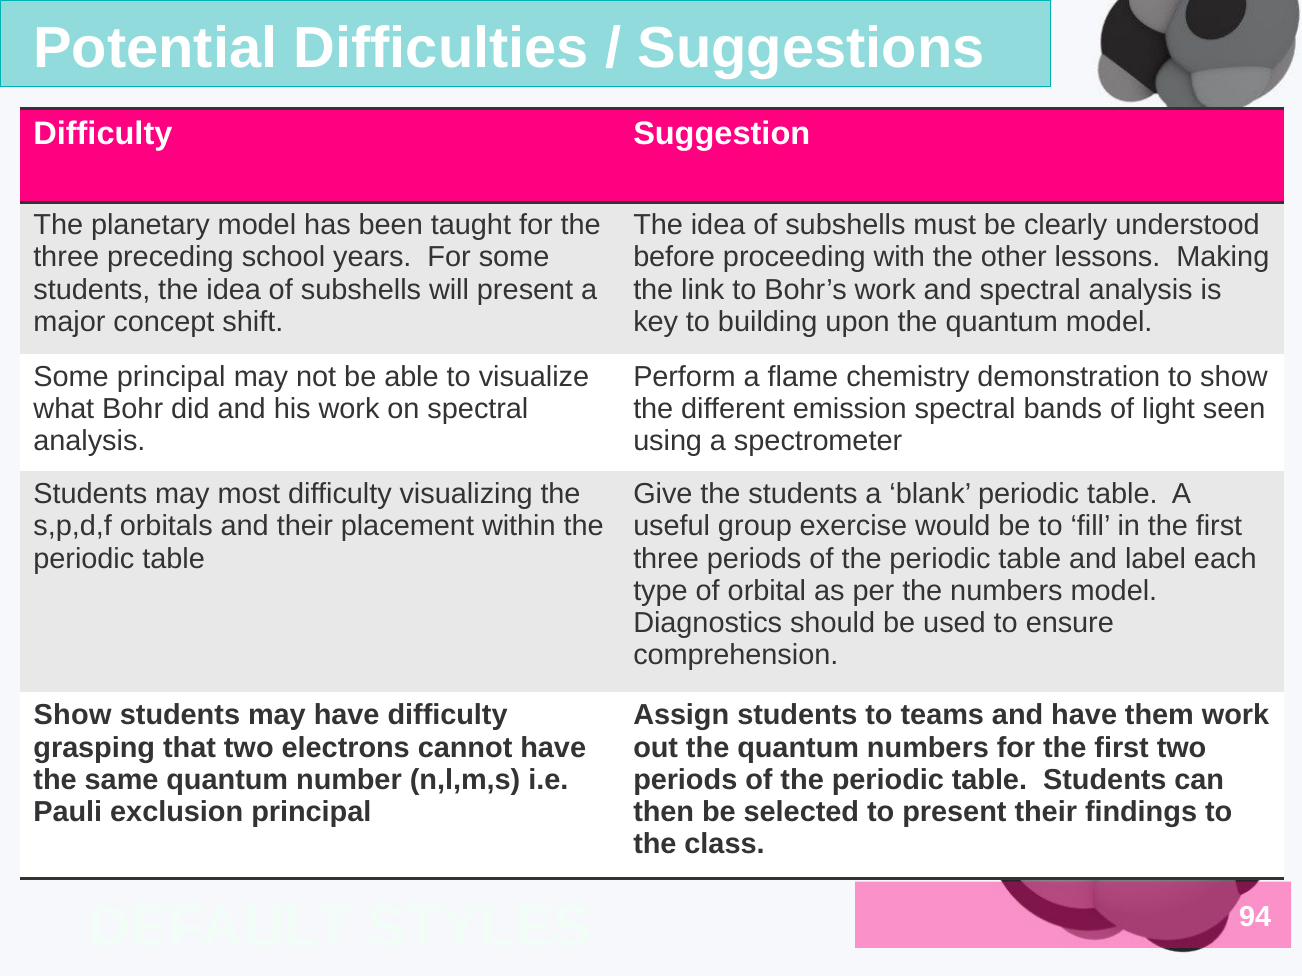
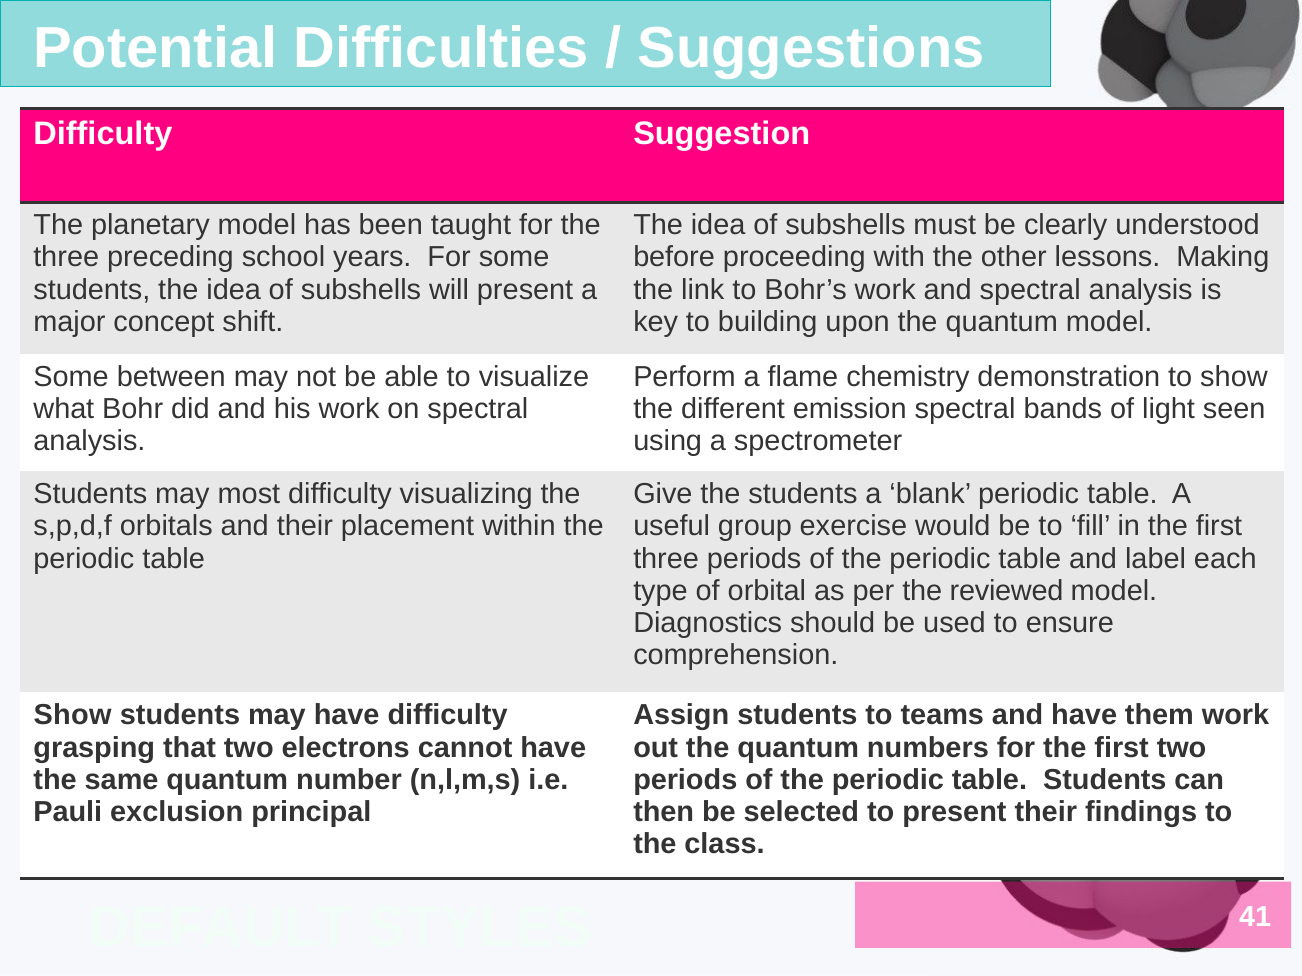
Some principal: principal -> between
the numbers: numbers -> reviewed
94: 94 -> 41
